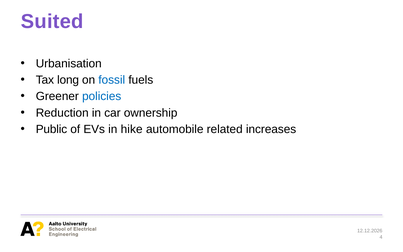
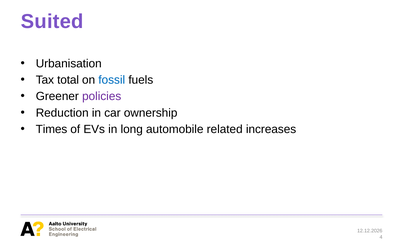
long: long -> total
policies colour: blue -> purple
Public: Public -> Times
hike: hike -> long
